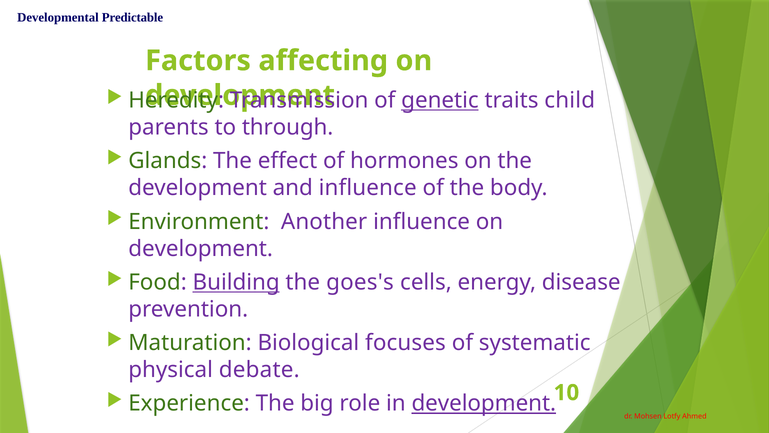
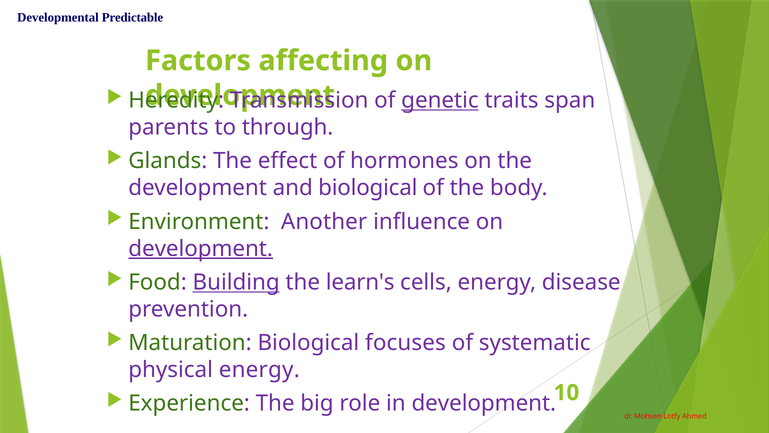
child: child -> span
and influence: influence -> biological
development at (201, 248) underline: none -> present
goes's: goes's -> learn's
physical debate: debate -> energy
development at (484, 403) underline: present -> none
